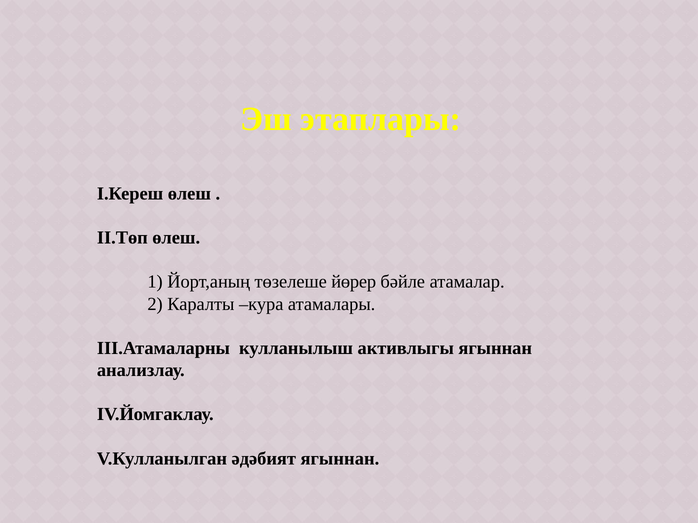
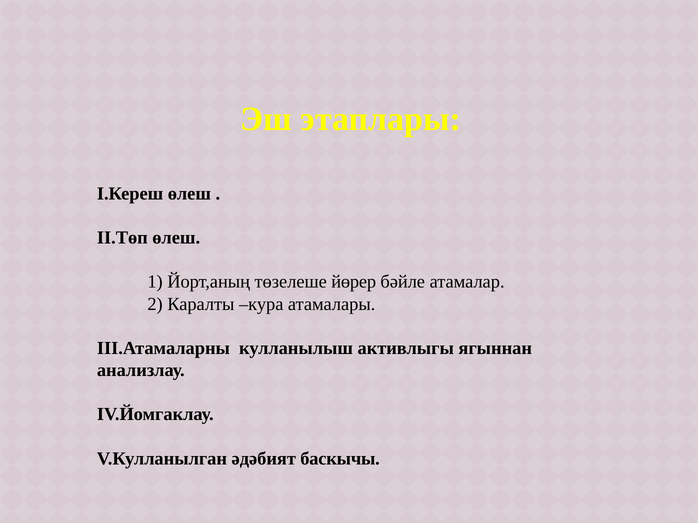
әдәбият ягыннан: ягыннан -> баскычы
